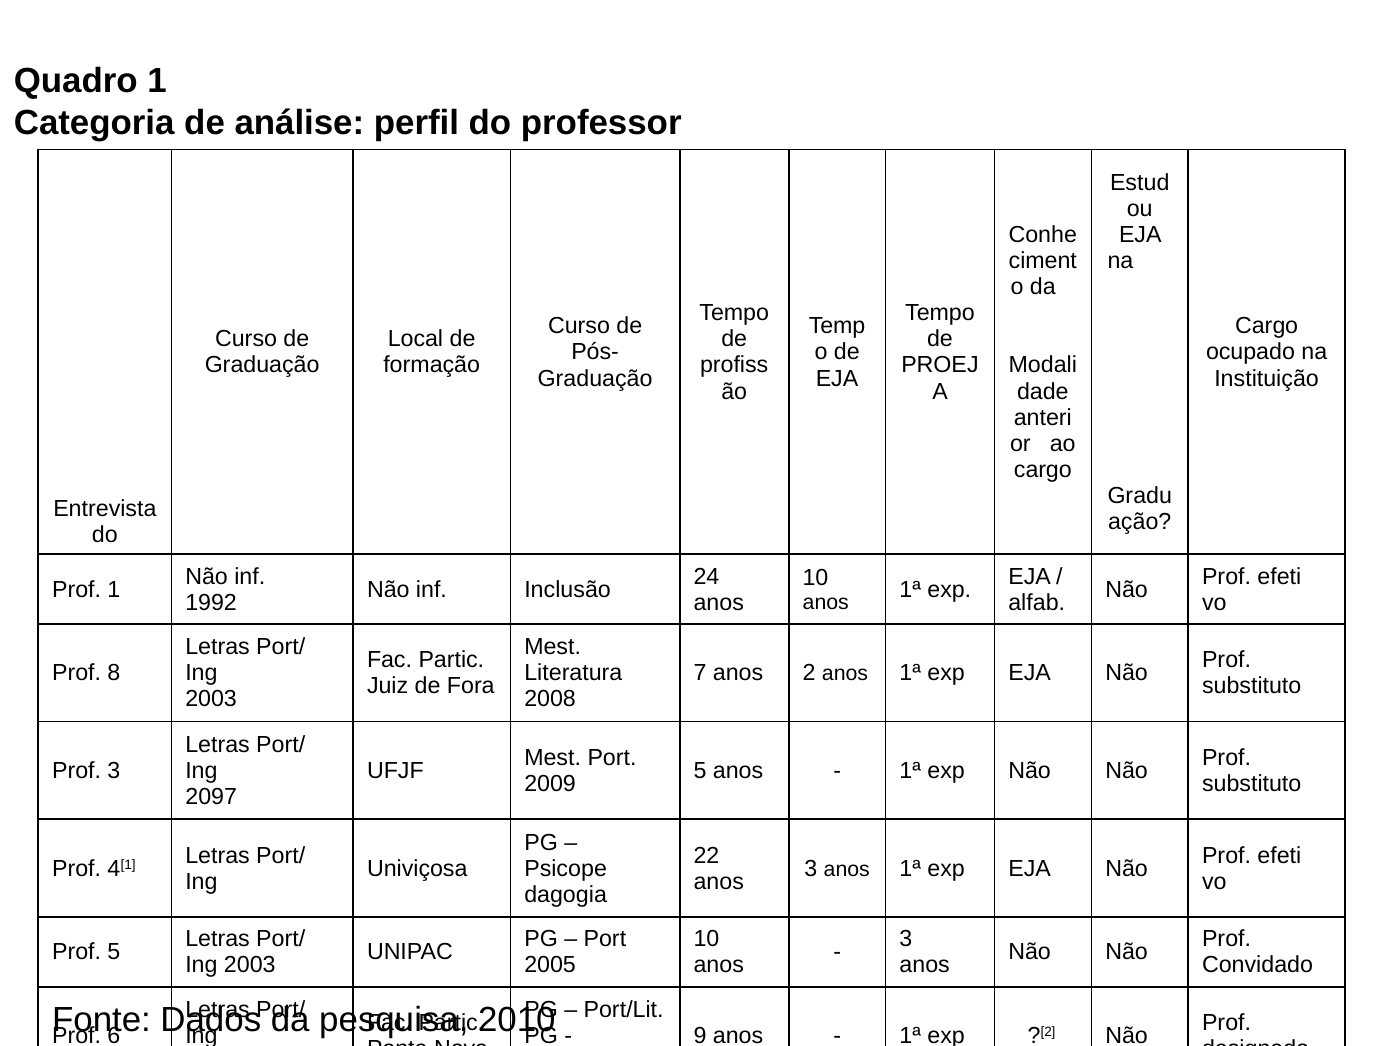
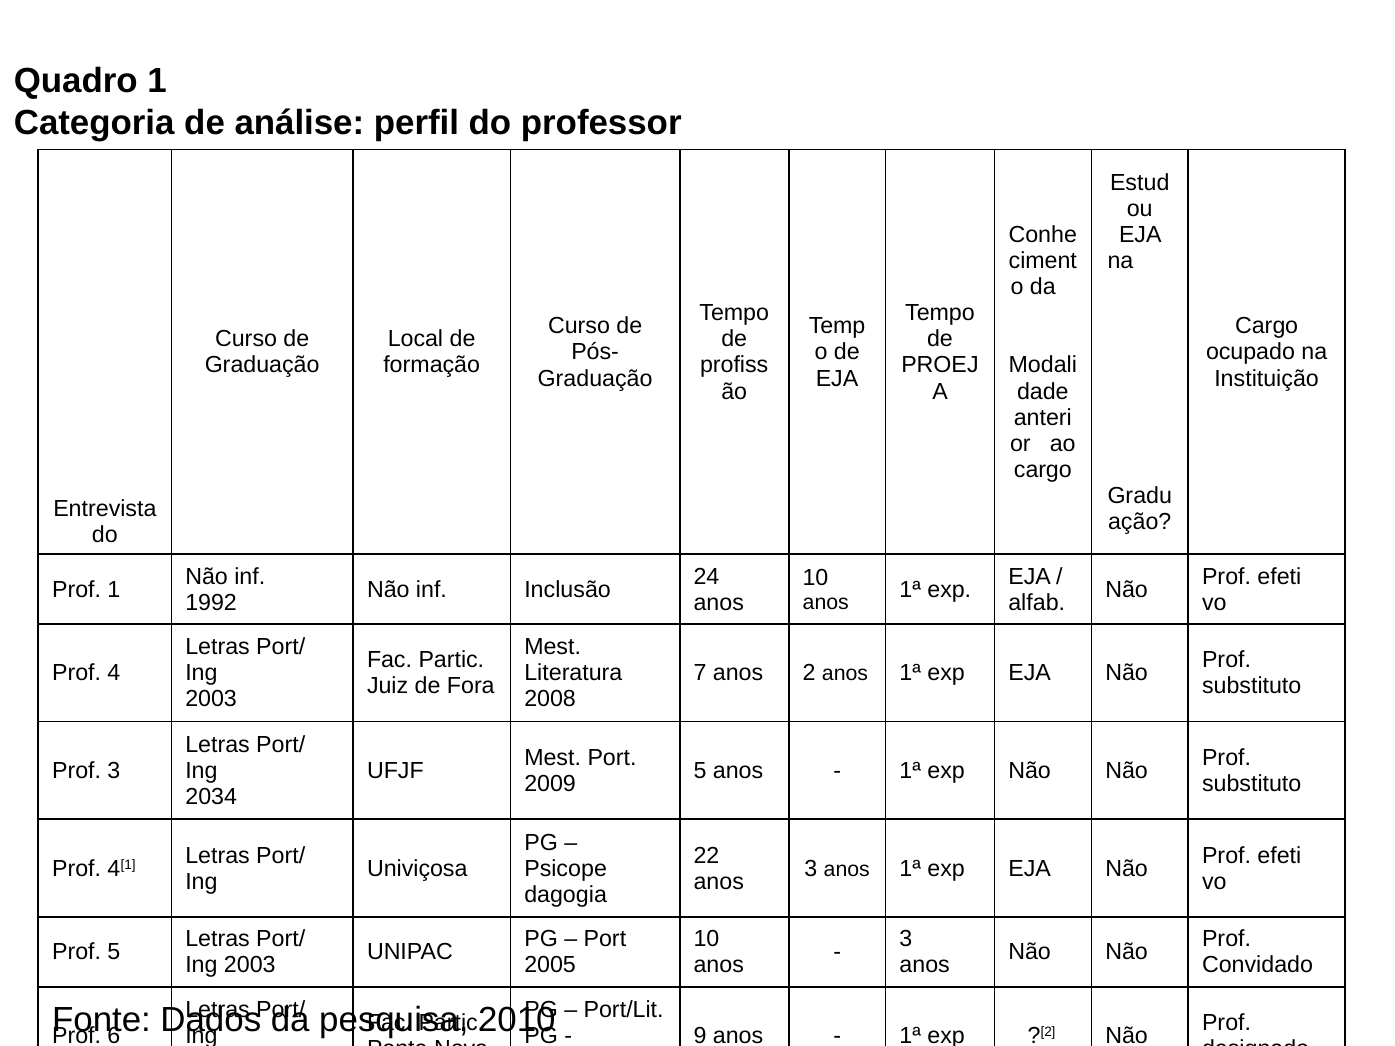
8: 8 -> 4
2097: 2097 -> 2034
